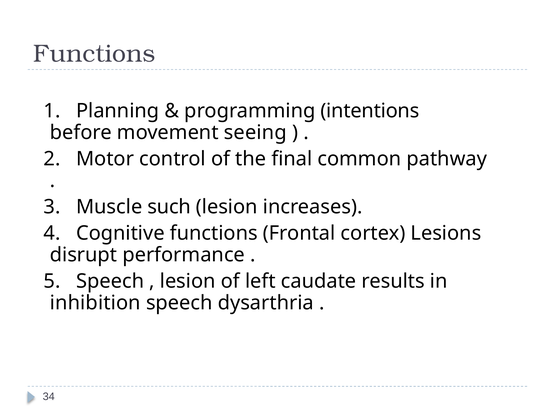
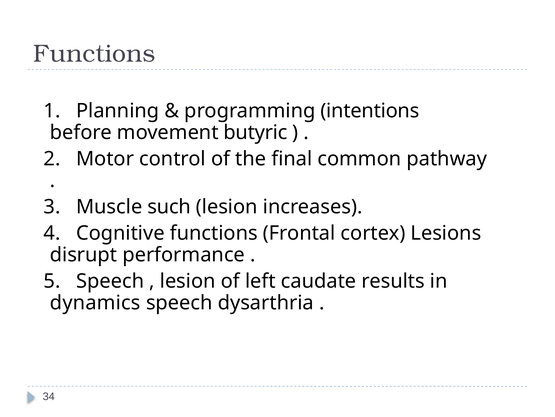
seeing: seeing -> butyric
inhibition: inhibition -> dynamics
